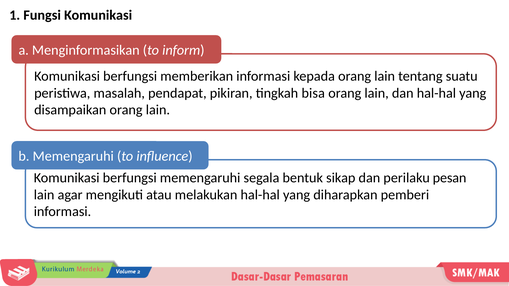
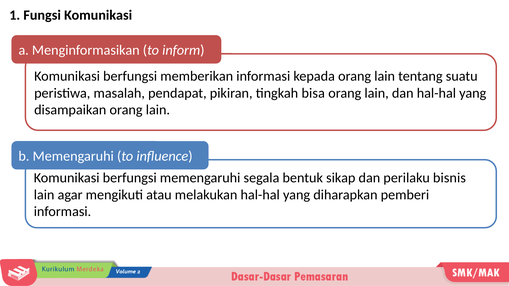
pesan: pesan -> bisnis
